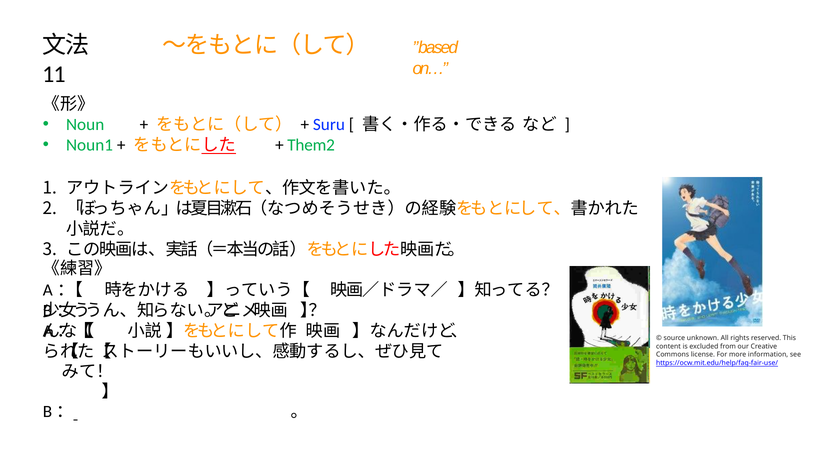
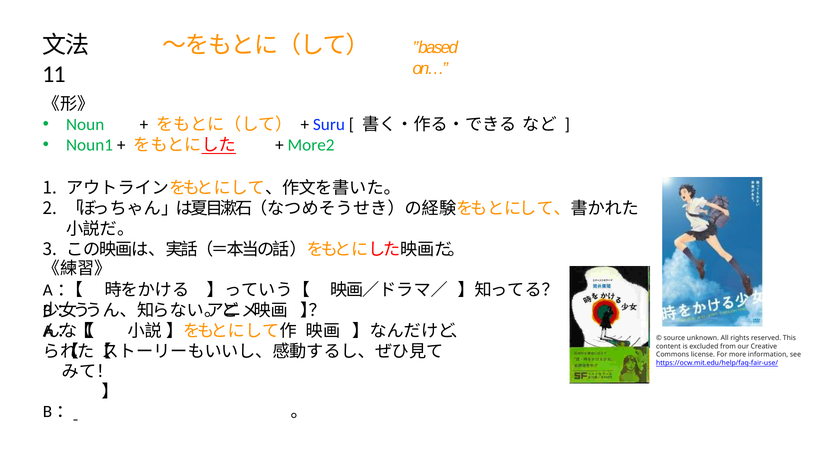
Them2: Them2 -> More2
